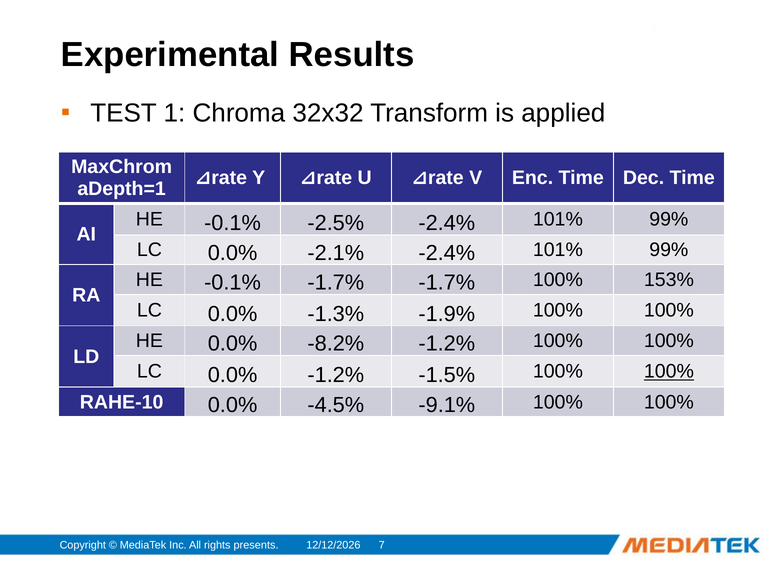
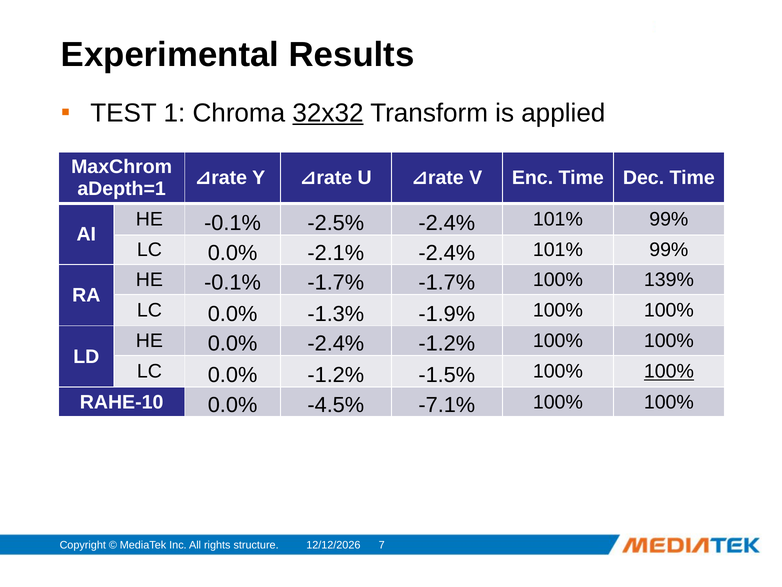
32x32 underline: none -> present
153%: 153% -> 139%
0.0% -8.2%: -8.2% -> -2.4%
-9.1%: -9.1% -> -7.1%
presents: presents -> structure
